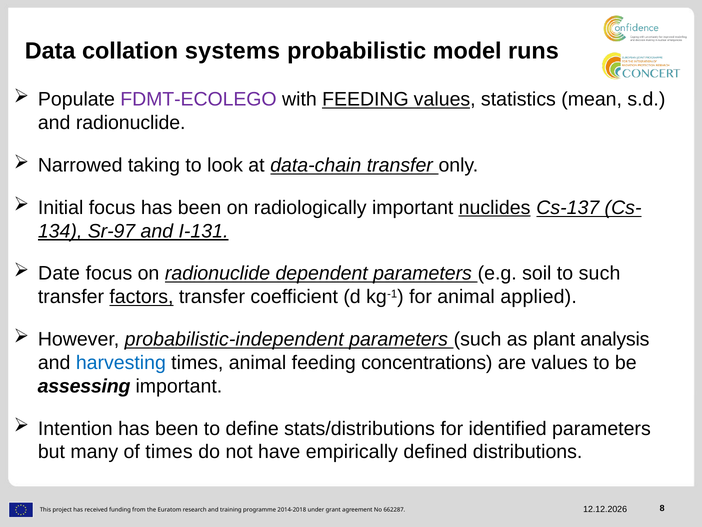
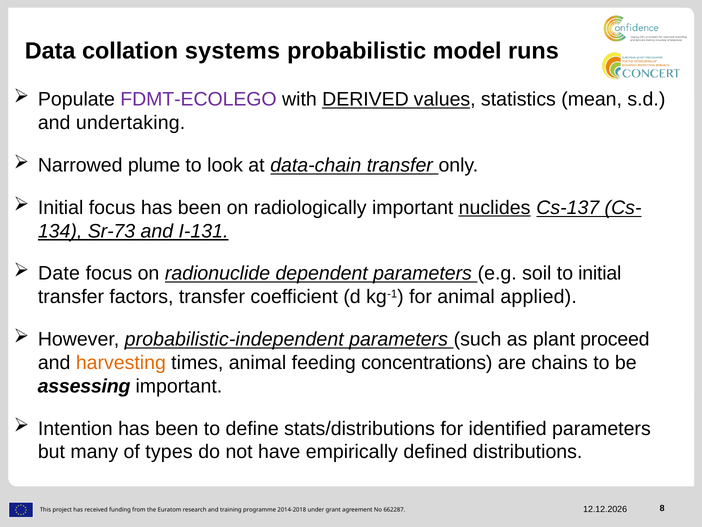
with FEEDING: FEEDING -> DERIVED
and radionuclide: radionuclide -> undertaking
taking: taking -> plume
Sr-97: Sr-97 -> Sr-73
to such: such -> initial
factors underline: present -> none
analysis: analysis -> proceed
harvesting colour: blue -> orange
are values: values -> chains
of times: times -> types
